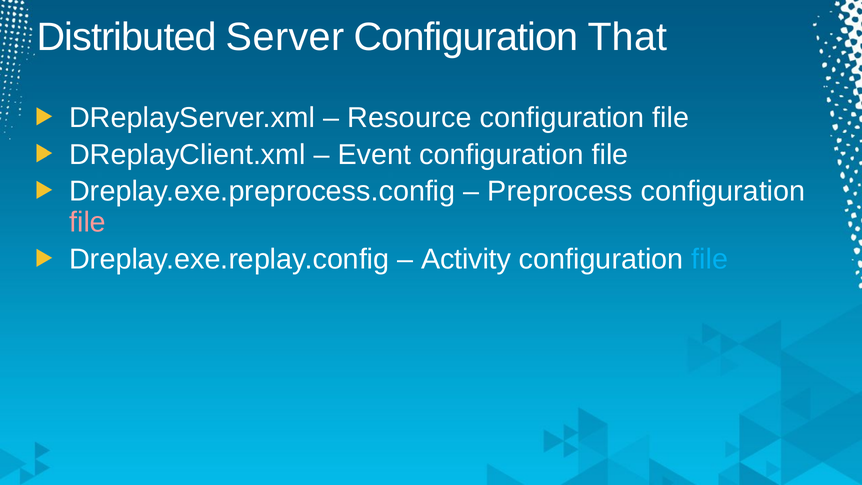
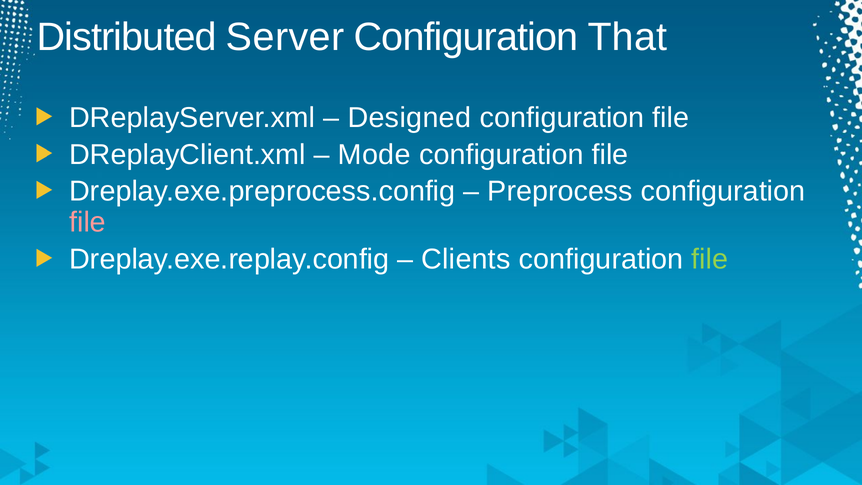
Resource: Resource -> Designed
Event: Event -> Mode
Activity: Activity -> Clients
file at (710, 259) colour: light blue -> light green
